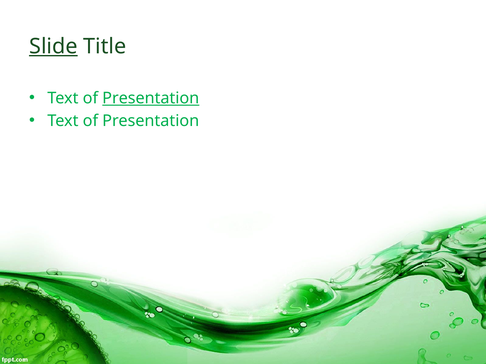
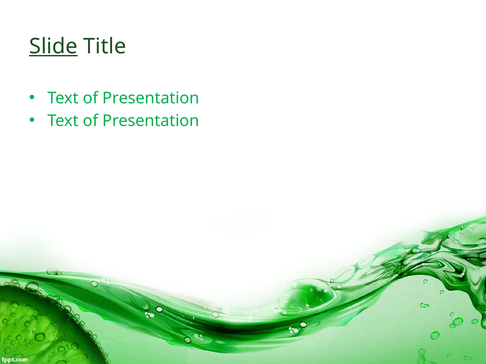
Presentation at (151, 98) underline: present -> none
